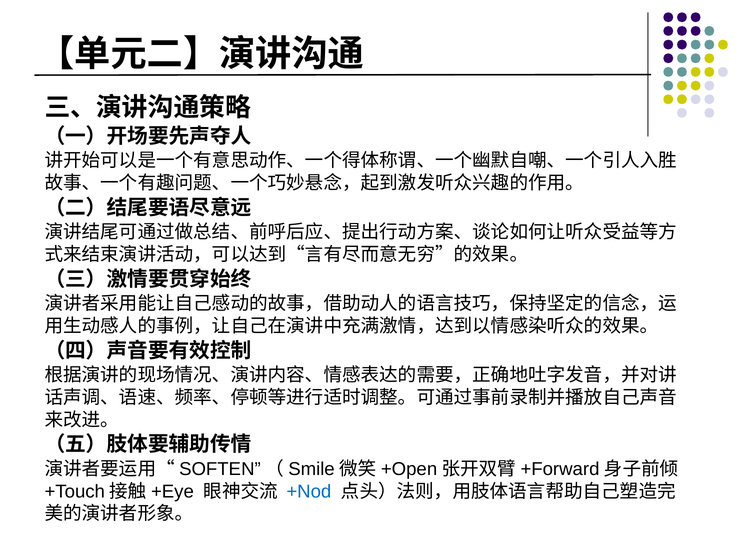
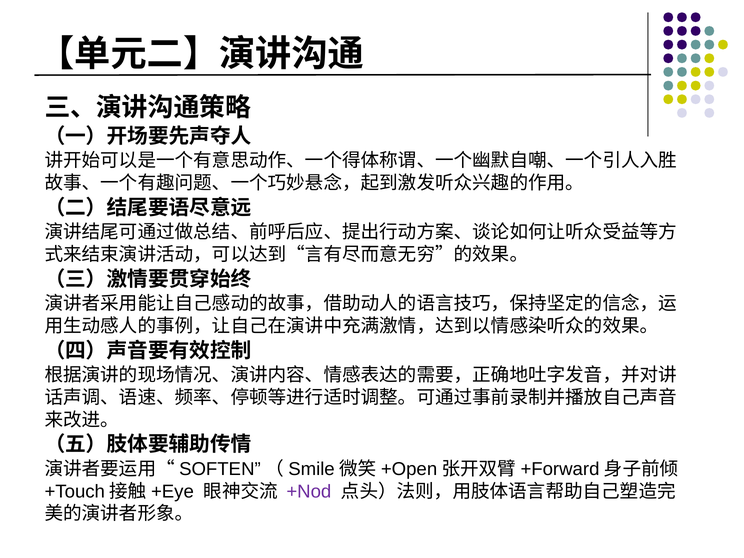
+Nod colour: blue -> purple
